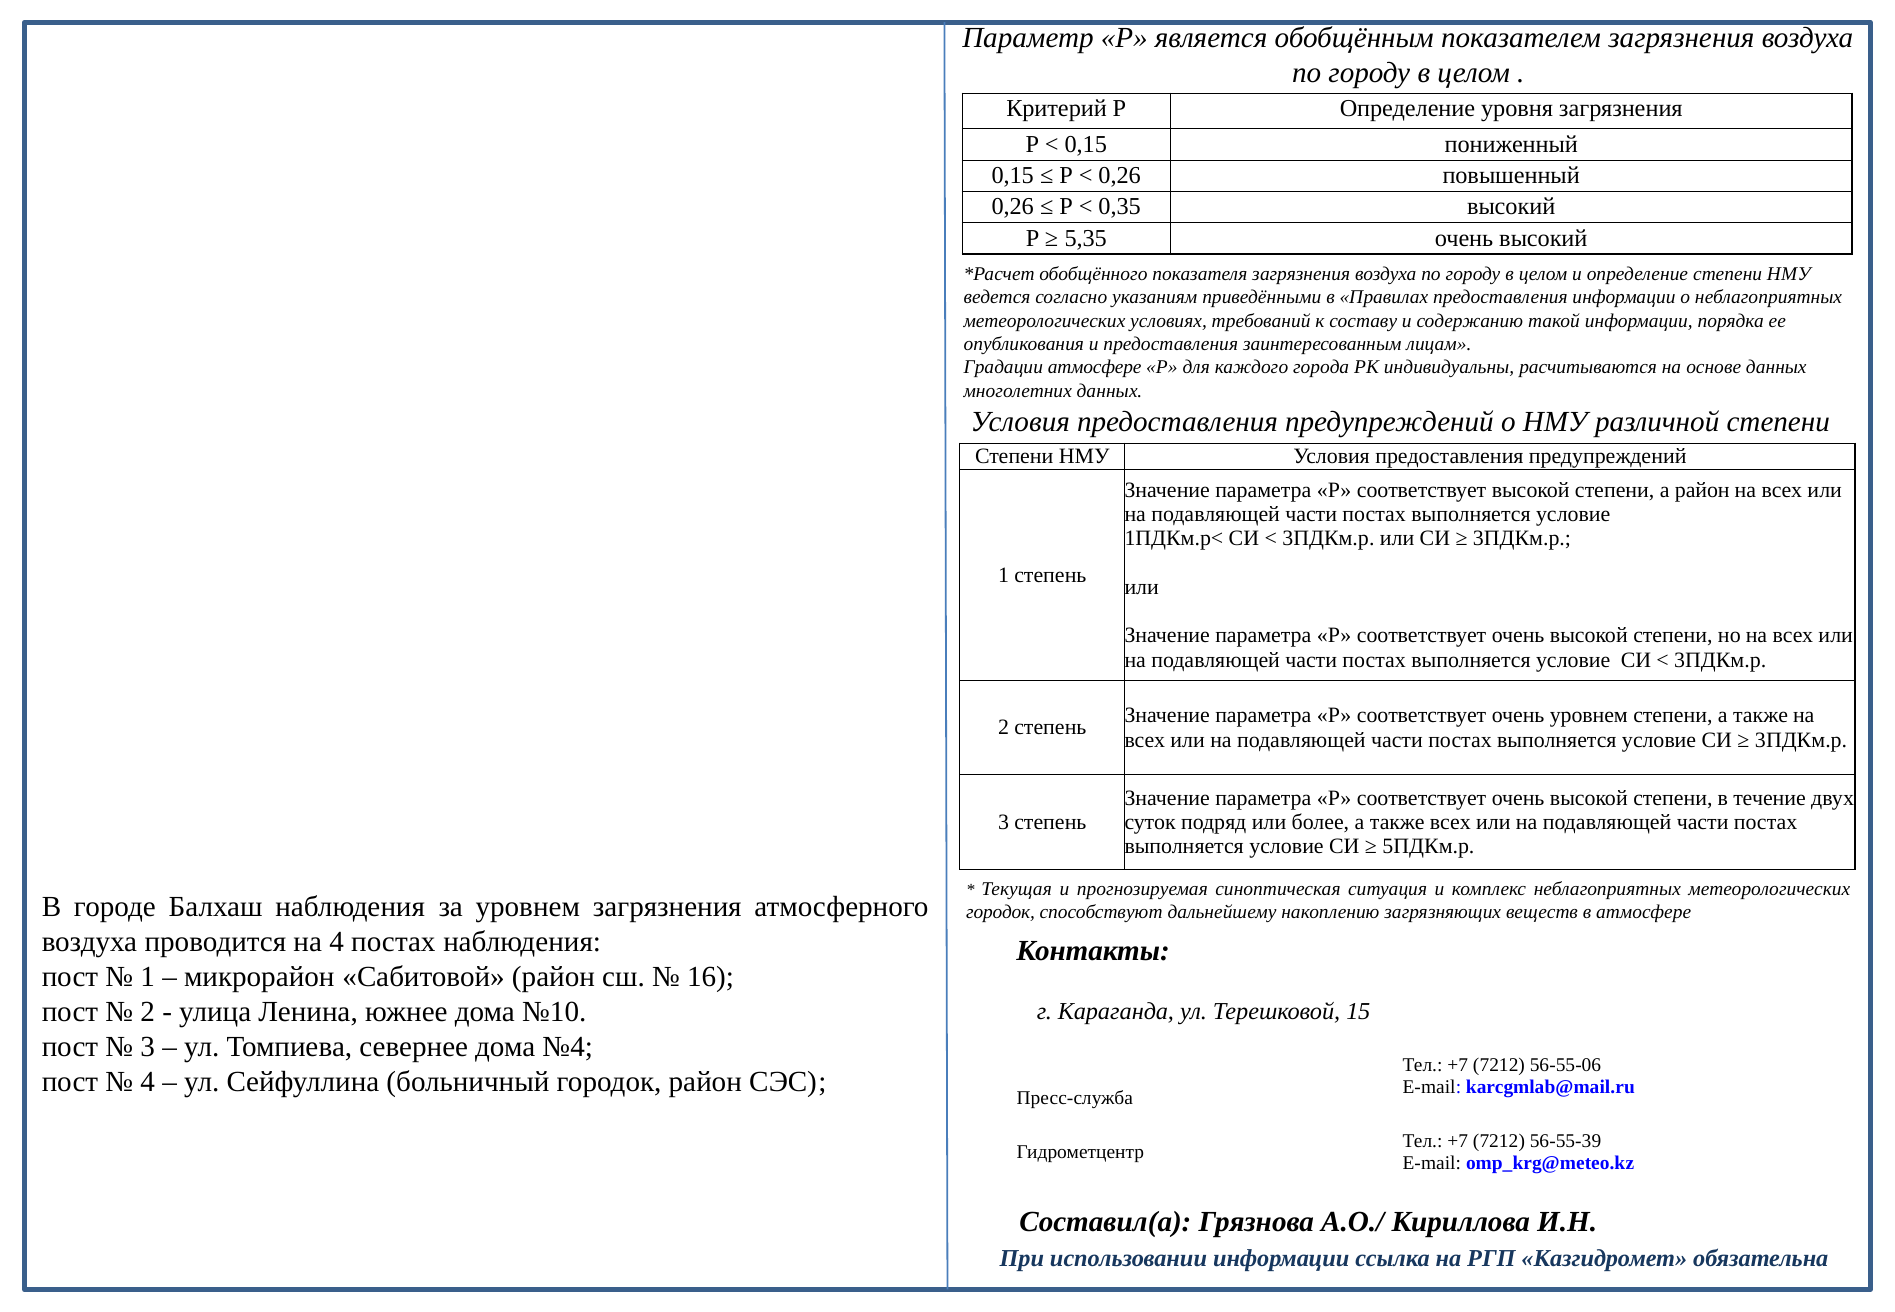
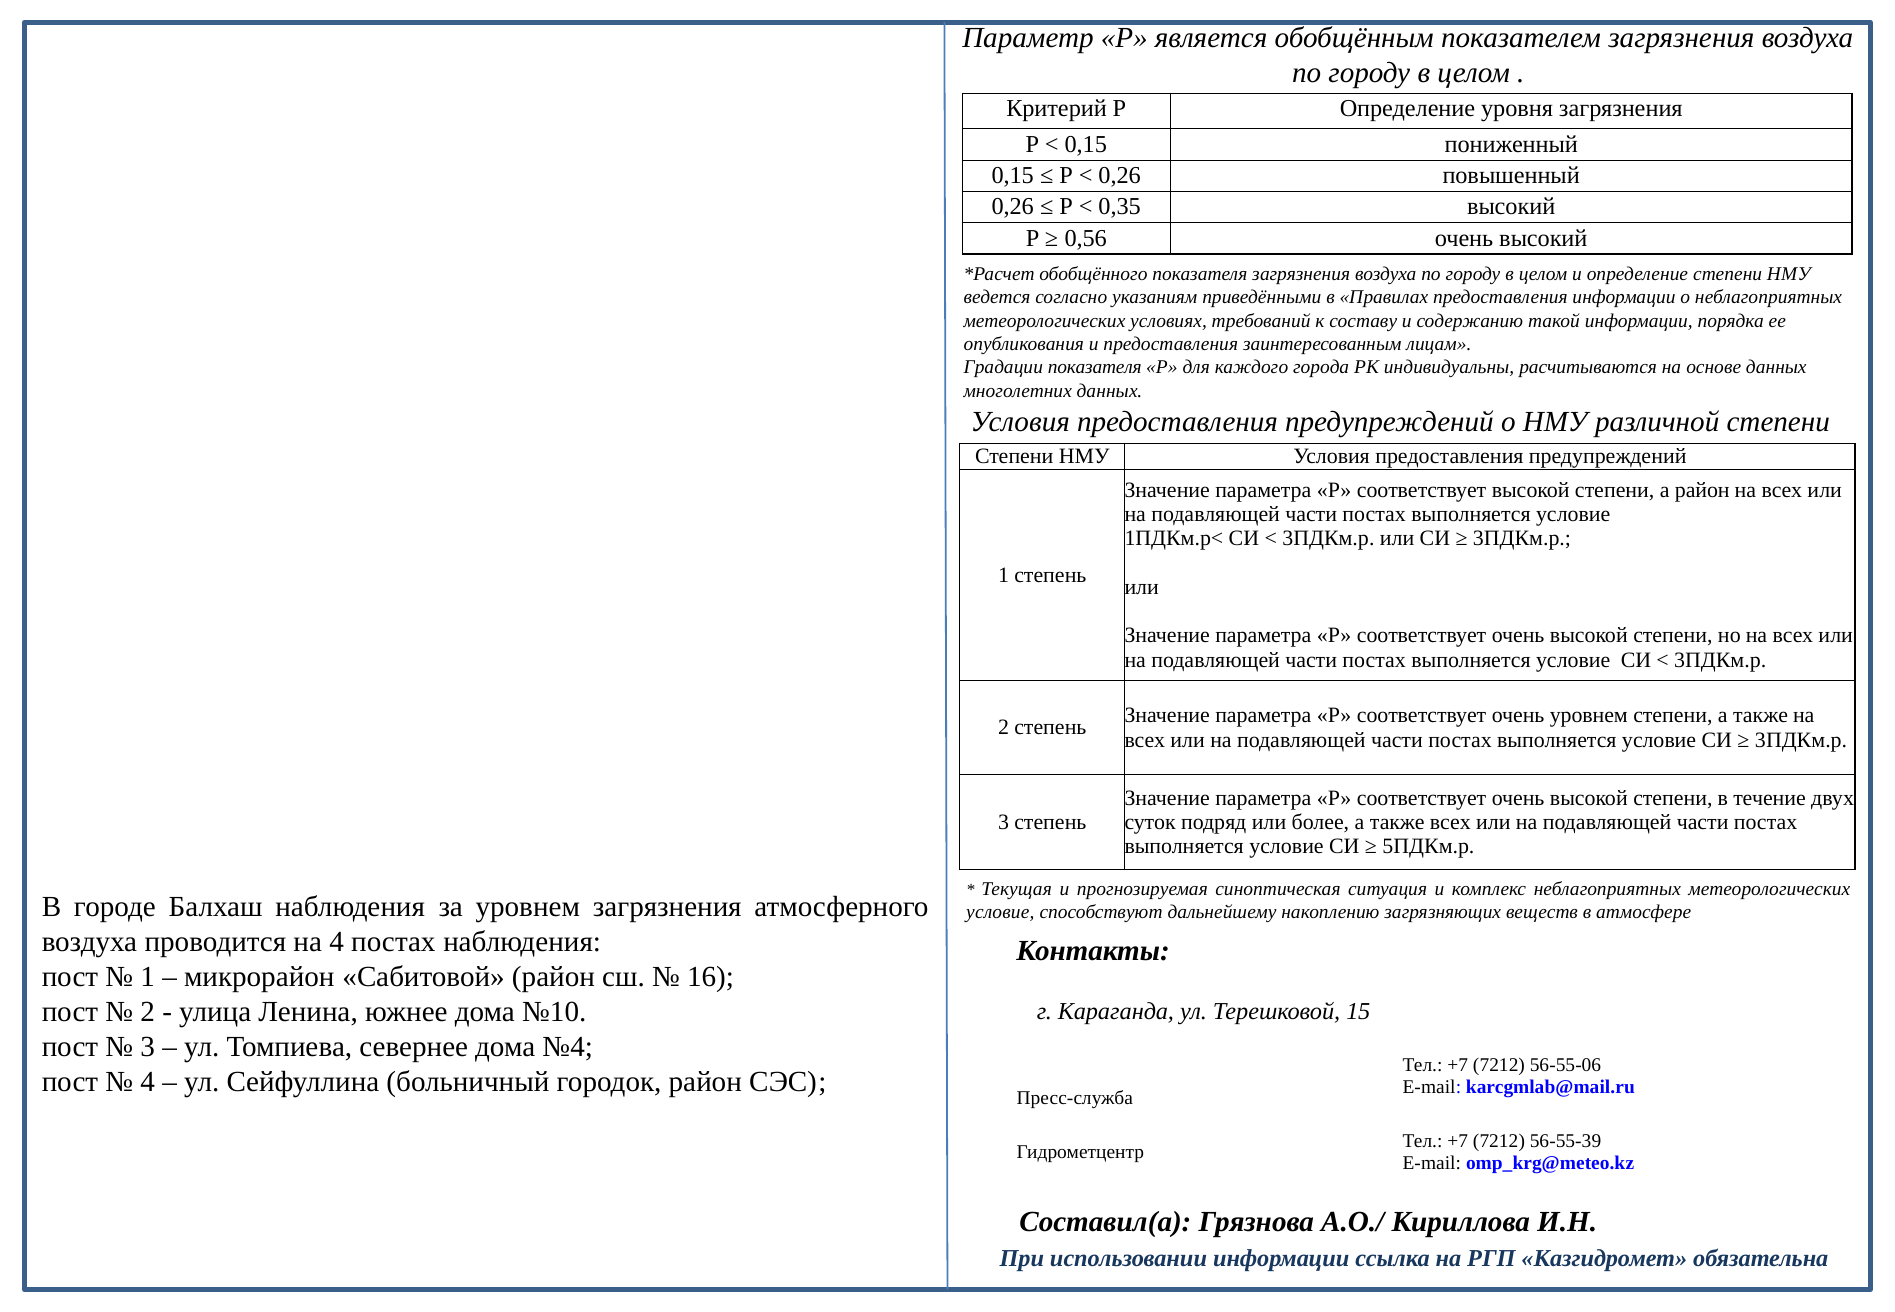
5,35: 5,35 -> 0,56
Градации атмосфере: атмосфере -> показателя
городок at (1001, 912): городок -> условие
